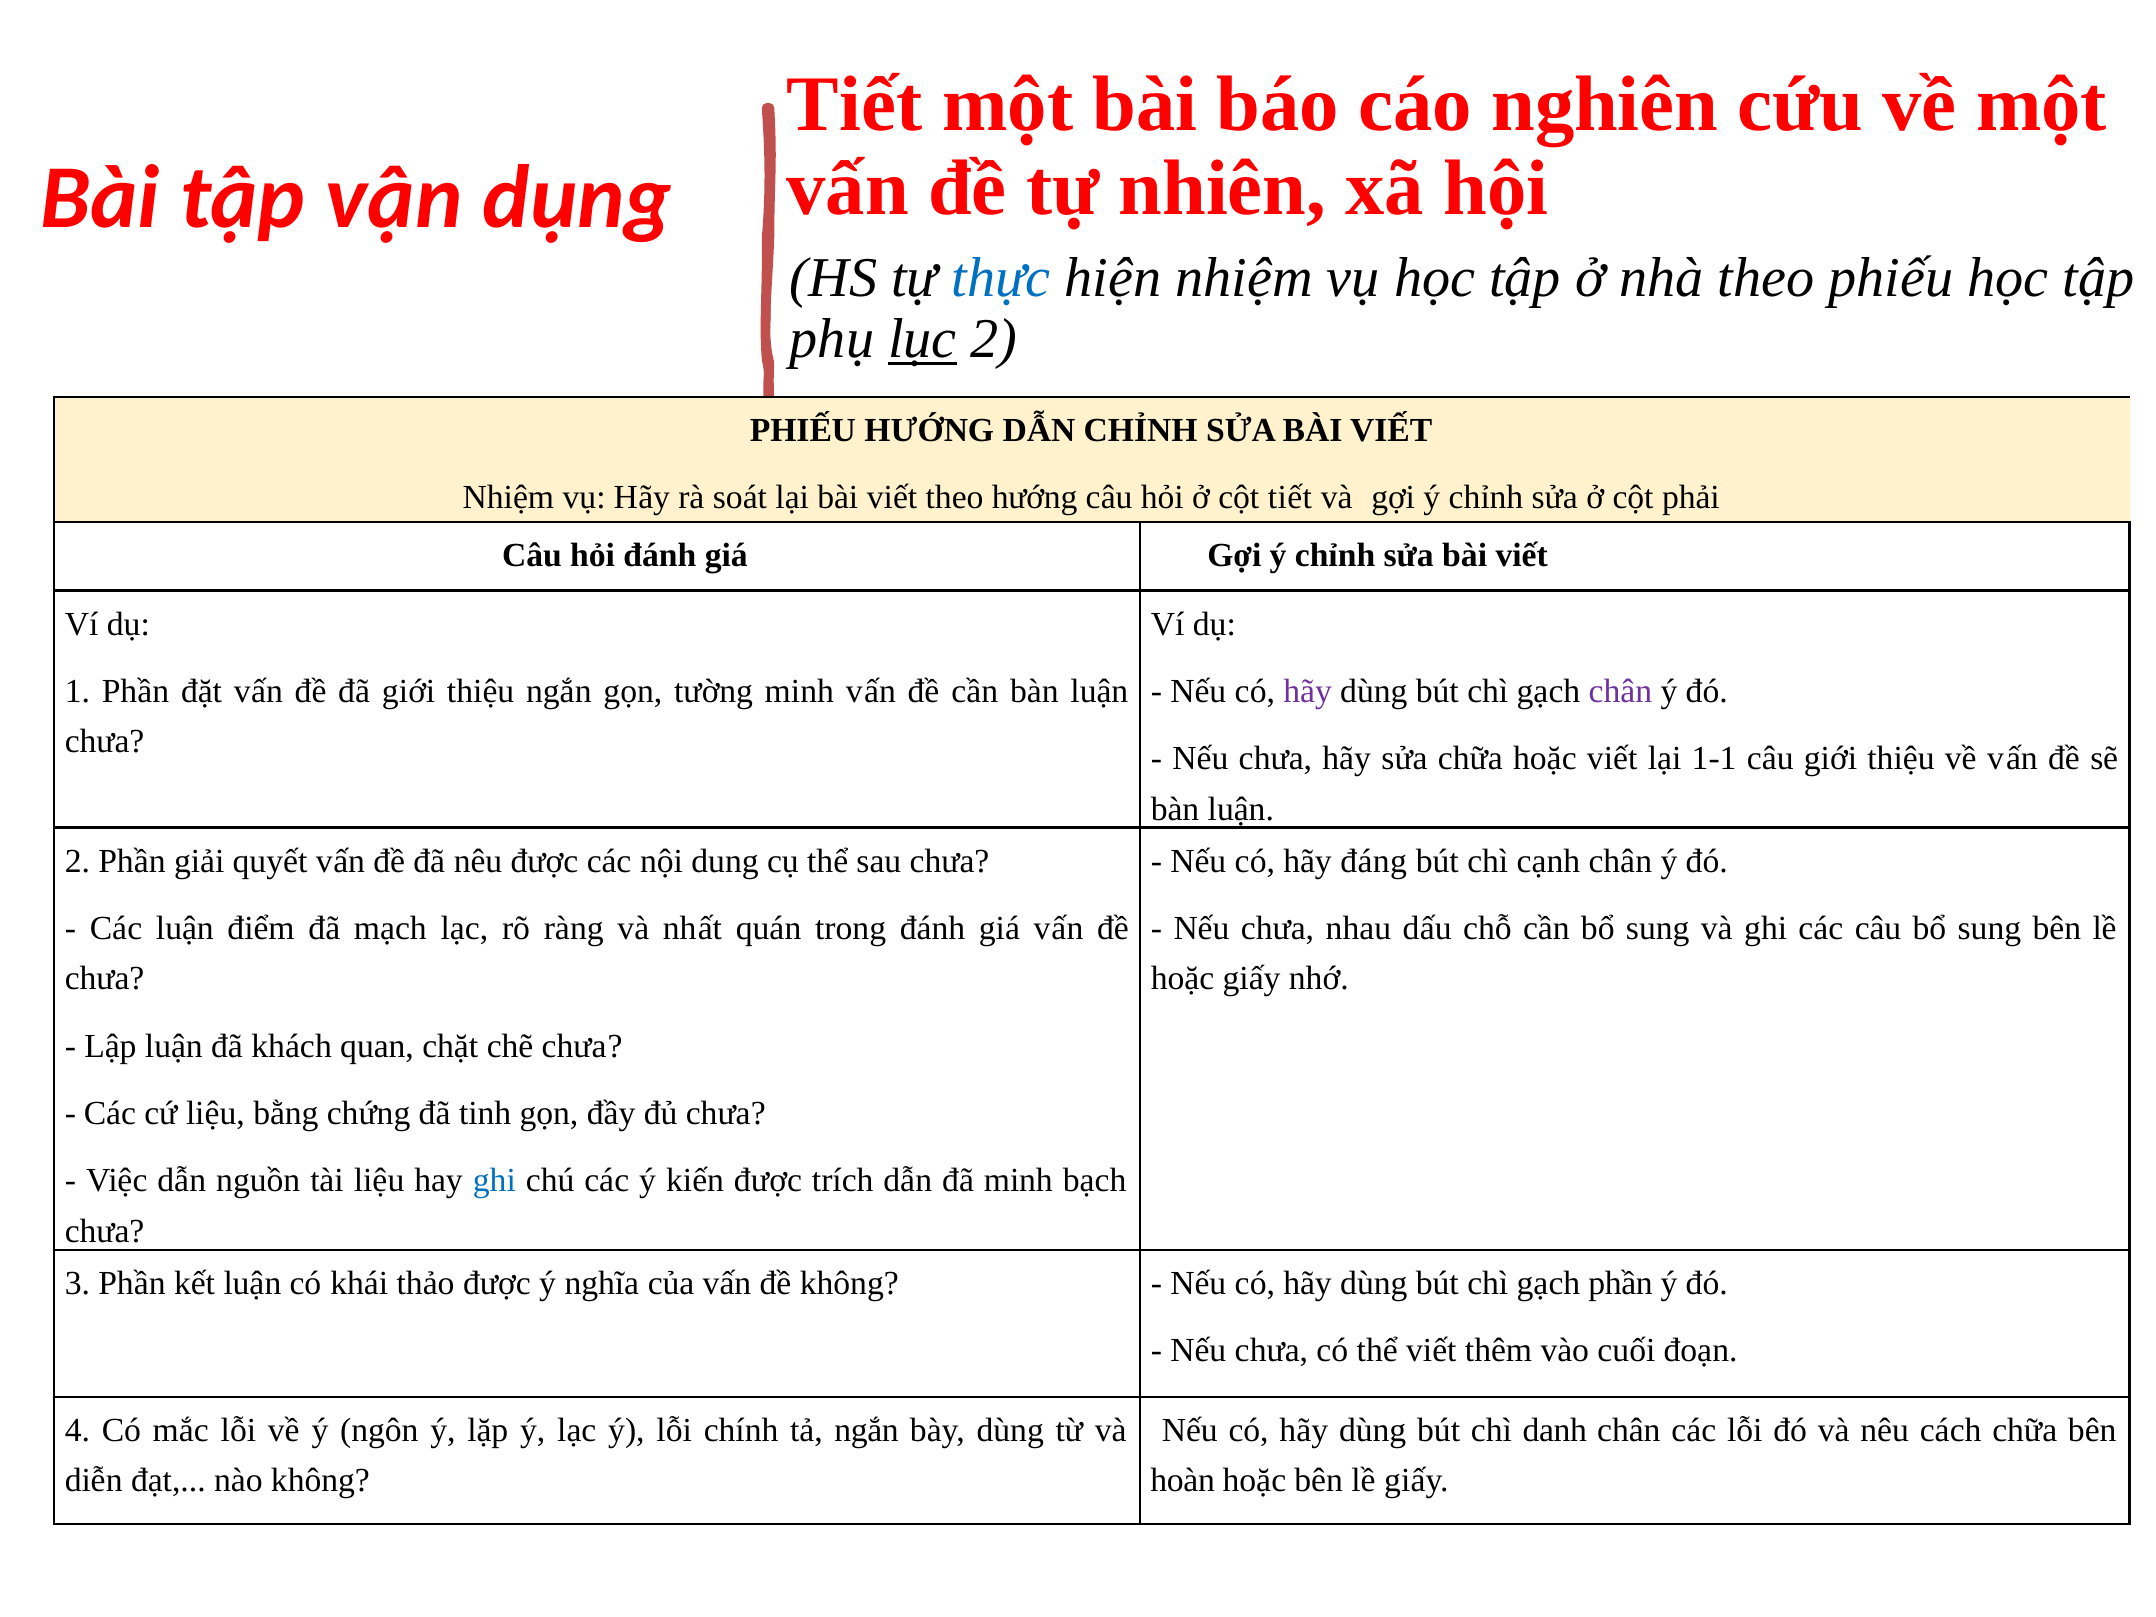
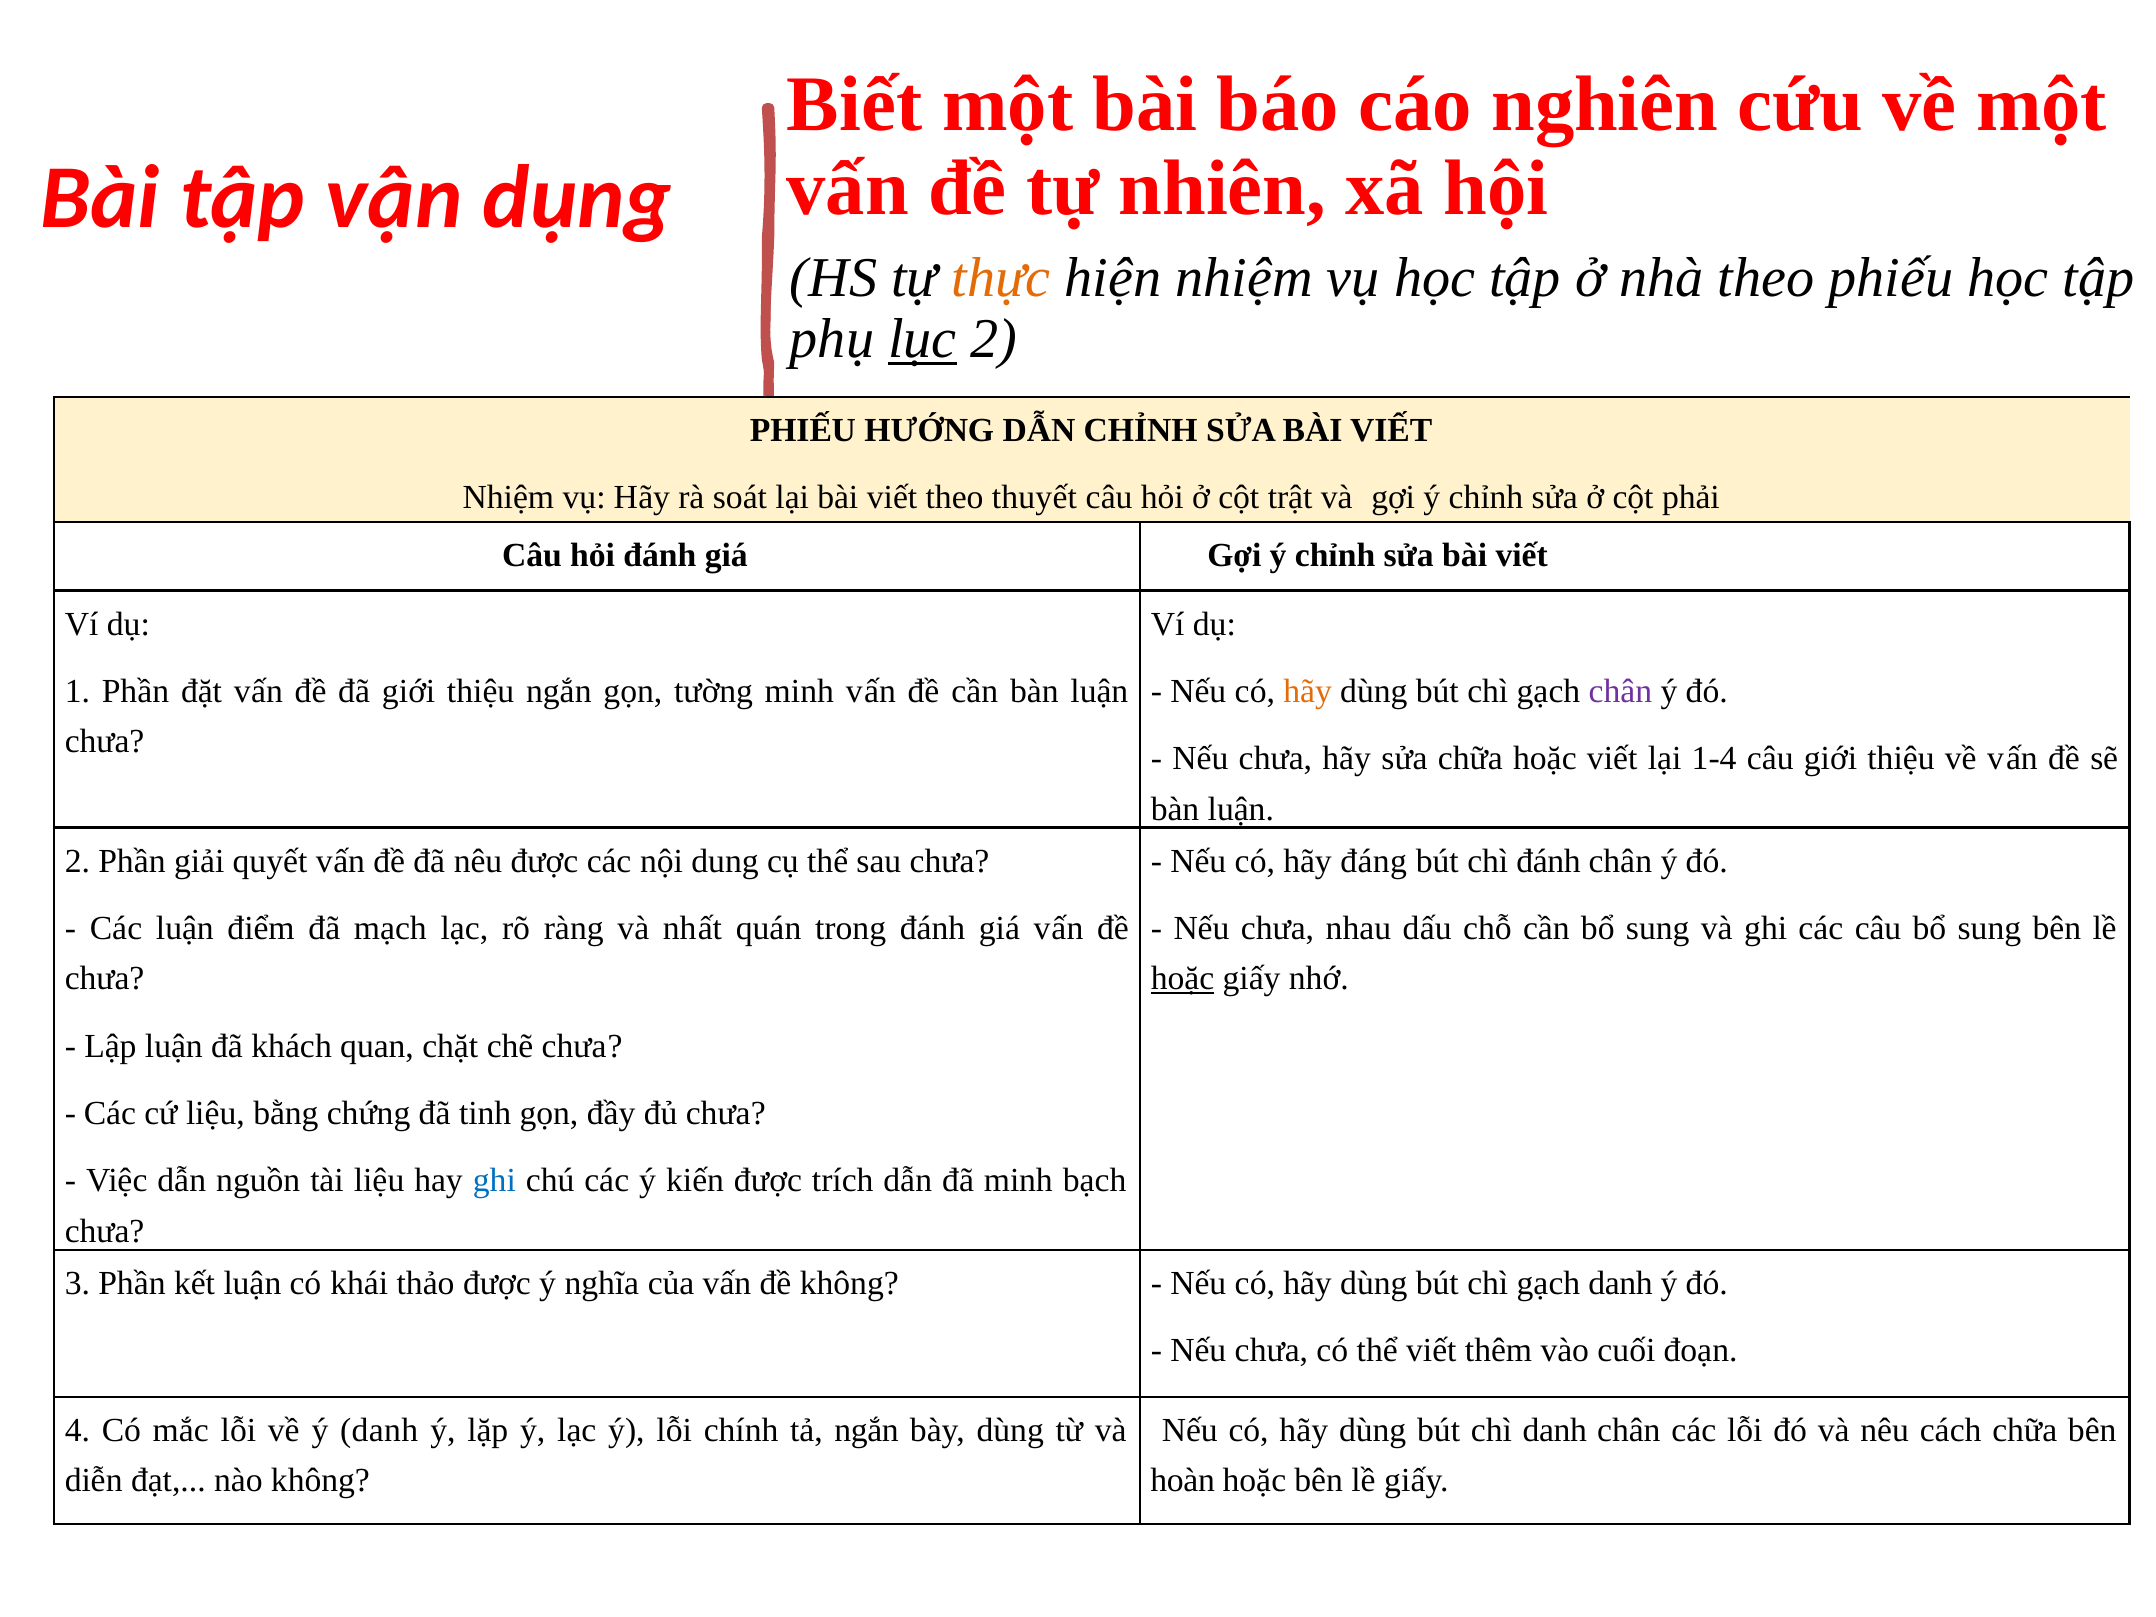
Tiết at (855, 104): Tiết -> Biết
thực colour: blue -> orange
theo hướng: hướng -> thuyết
cột tiết: tiết -> trật
hãy at (1308, 691) colour: purple -> orange
1-1: 1-1 -> 1-4
chì cạnh: cạnh -> đánh
hoặc at (1183, 979) underline: none -> present
gạch phần: phần -> danh
ý ngôn: ngôn -> danh
